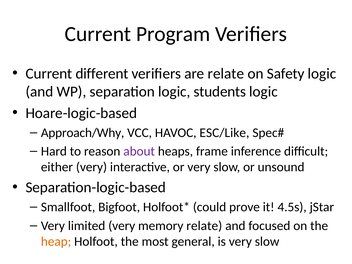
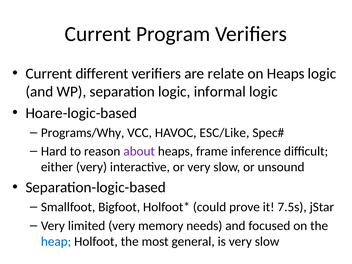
on Safety: Safety -> Heaps
students: students -> informal
Approach/Why: Approach/Why -> Programs/Why
4.5s: 4.5s -> 7.5s
memory relate: relate -> needs
heap colour: orange -> blue
